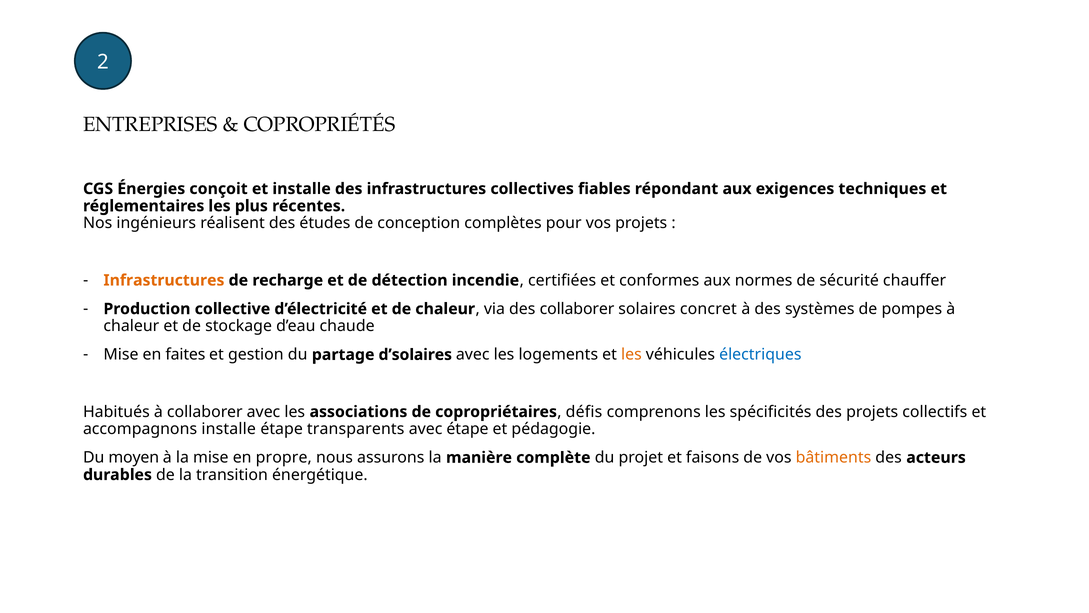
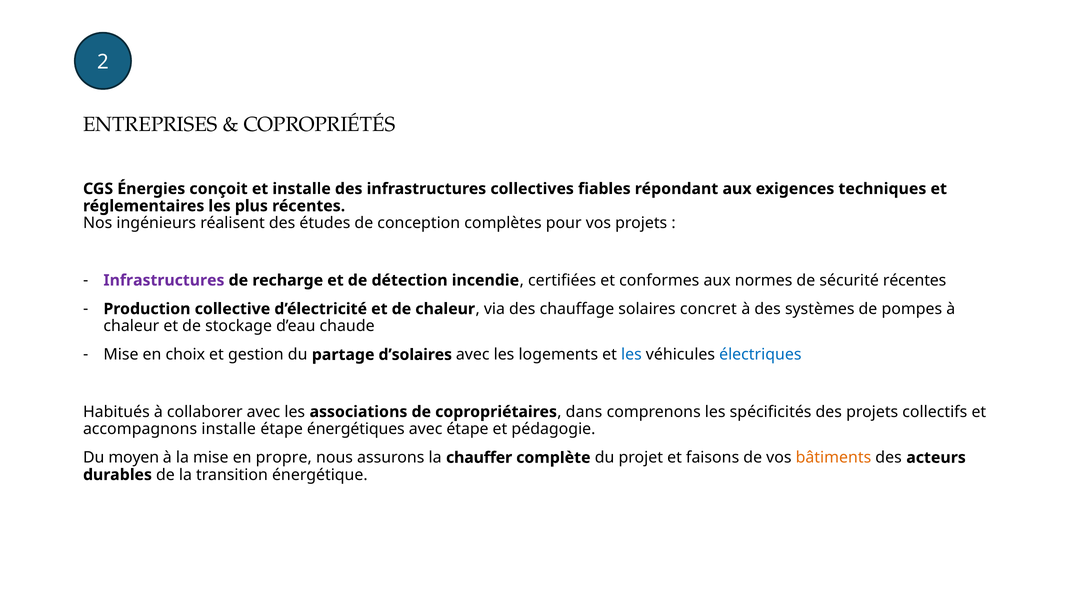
Infrastructures at (164, 280) colour: orange -> purple
sécurité chauffer: chauffer -> récentes
des collaborer: collaborer -> chauffage
faites: faites -> choix
les at (631, 354) colour: orange -> blue
défis: défis -> dans
transparents: transparents -> énergétiques
manière: manière -> chauffer
